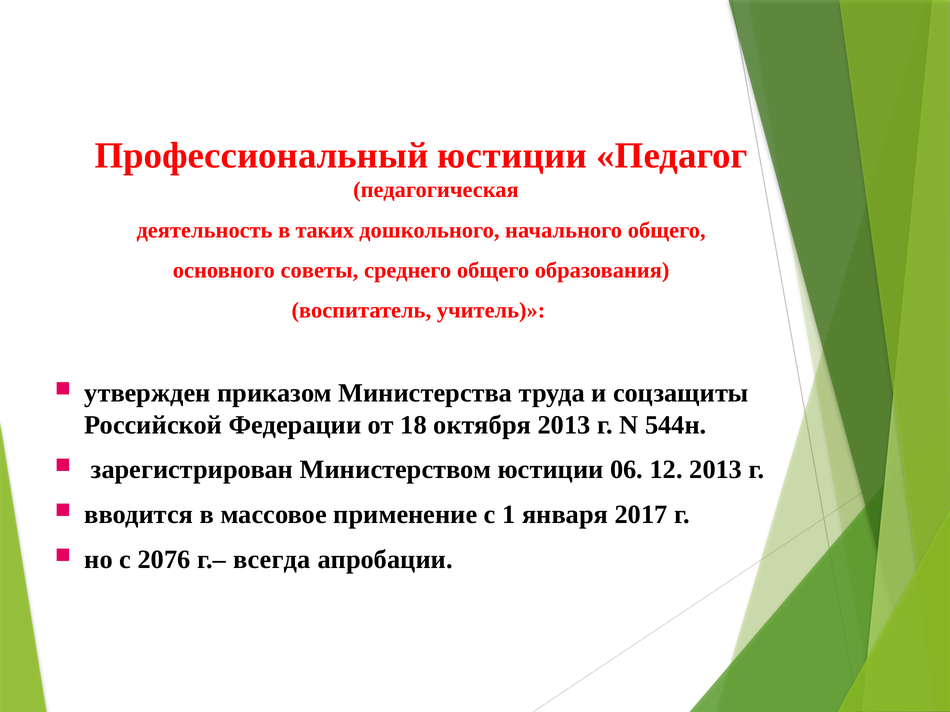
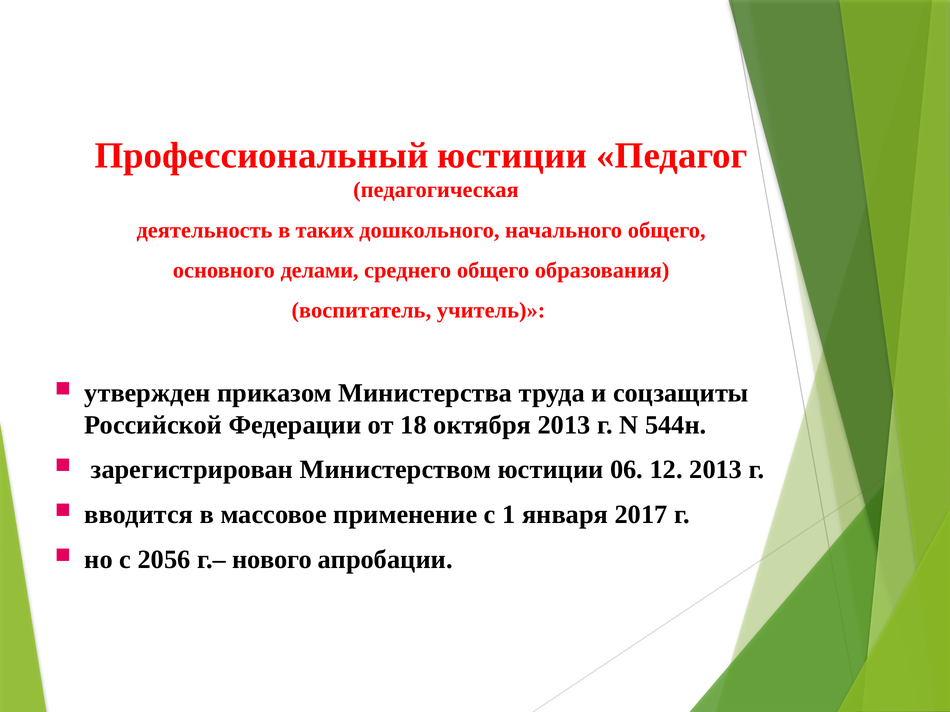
советы: советы -> делами
2076: 2076 -> 2056
всегда: всегда -> нового
